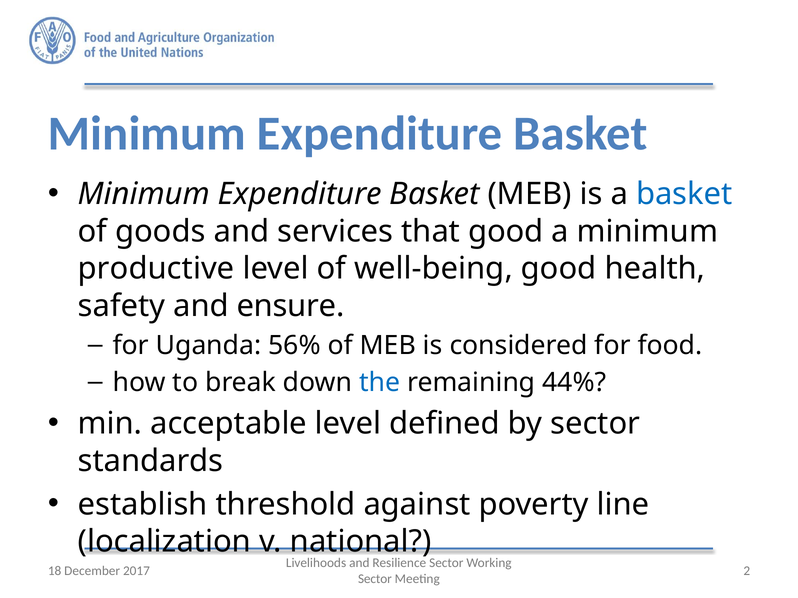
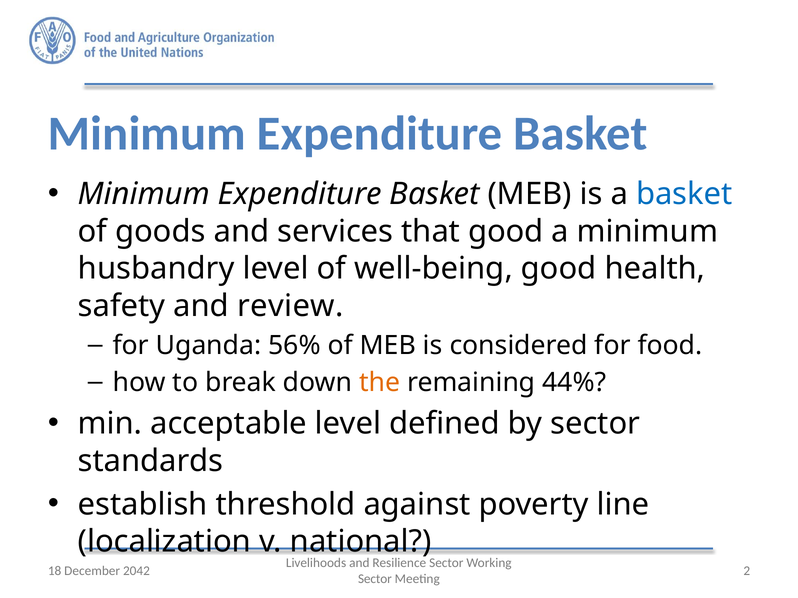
productive: productive -> husbandry
ensure: ensure -> review
the colour: blue -> orange
2017: 2017 -> 2042
